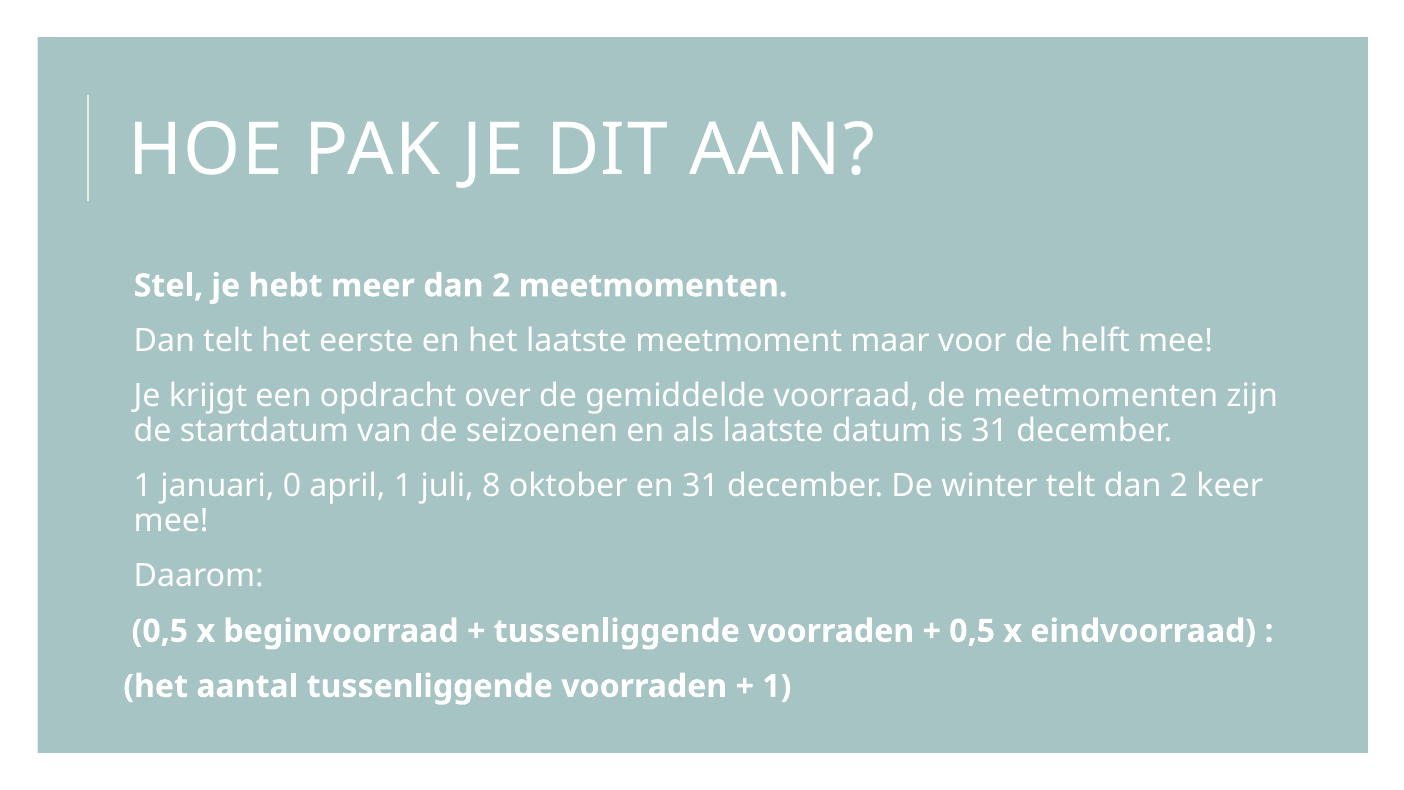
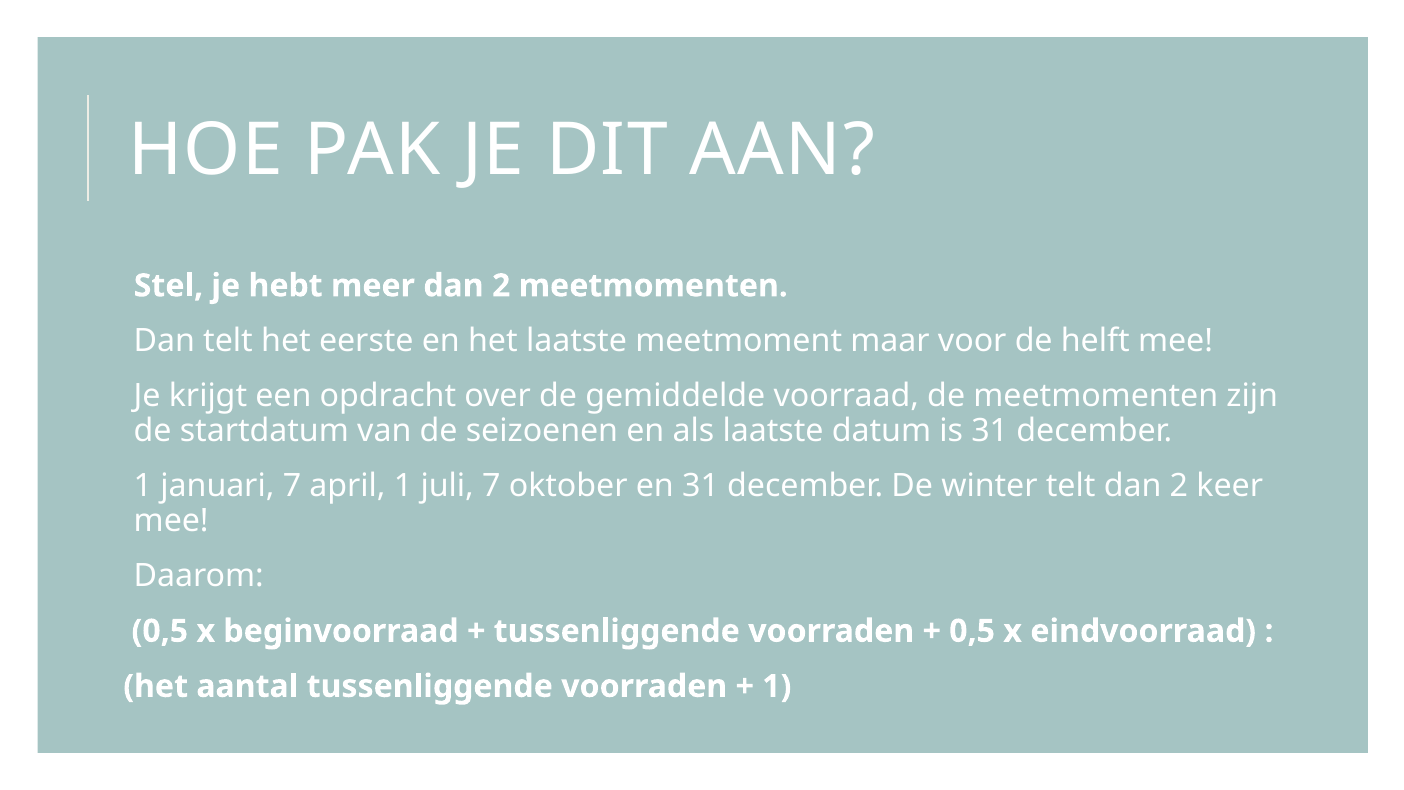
januari 0: 0 -> 7
juli 8: 8 -> 7
